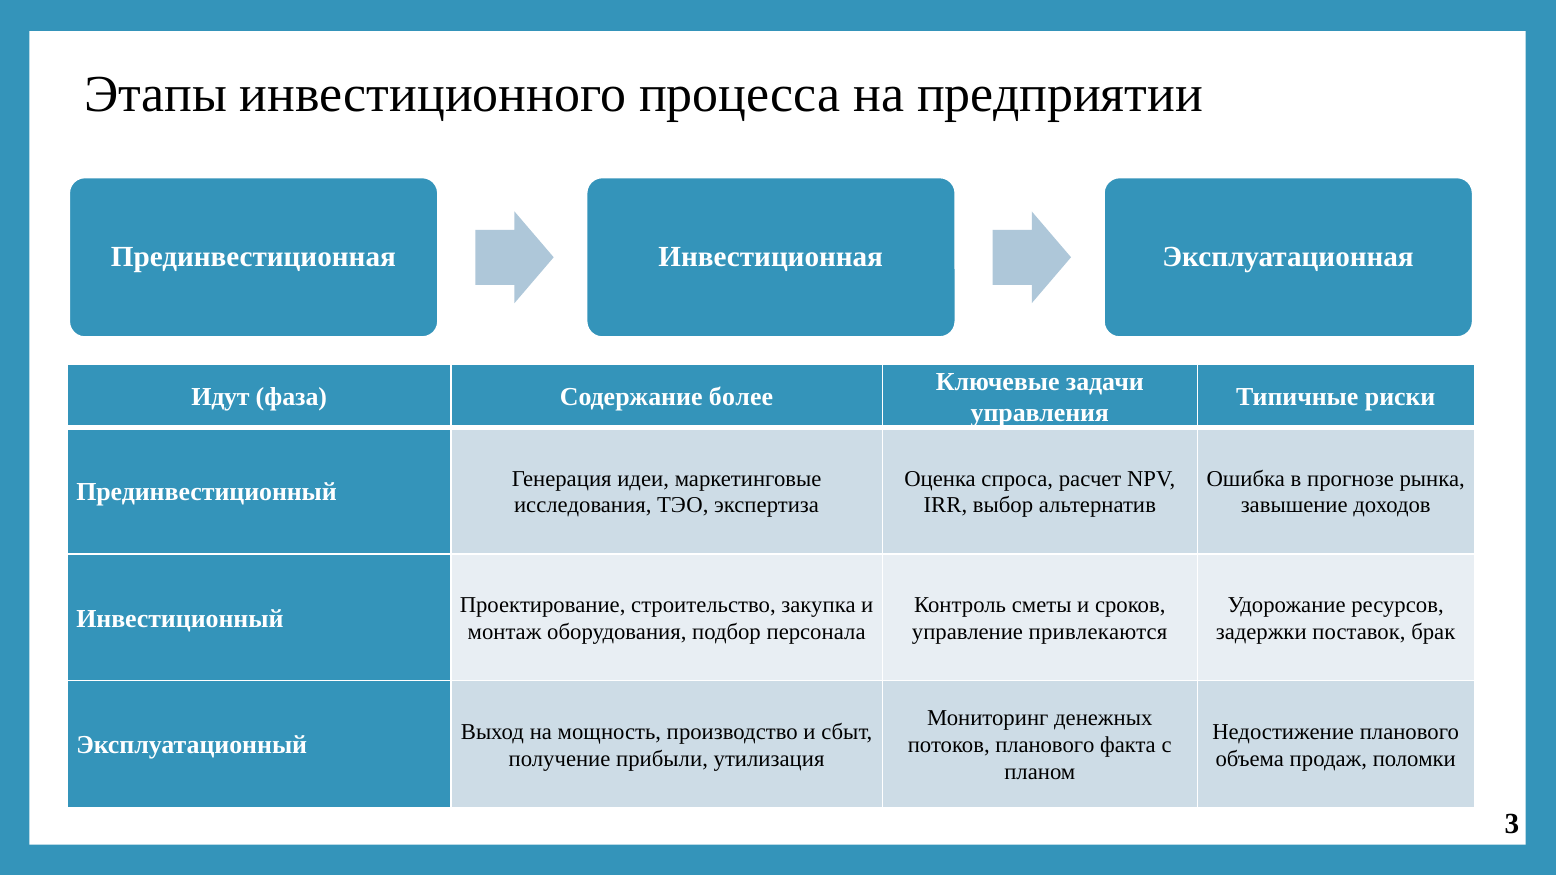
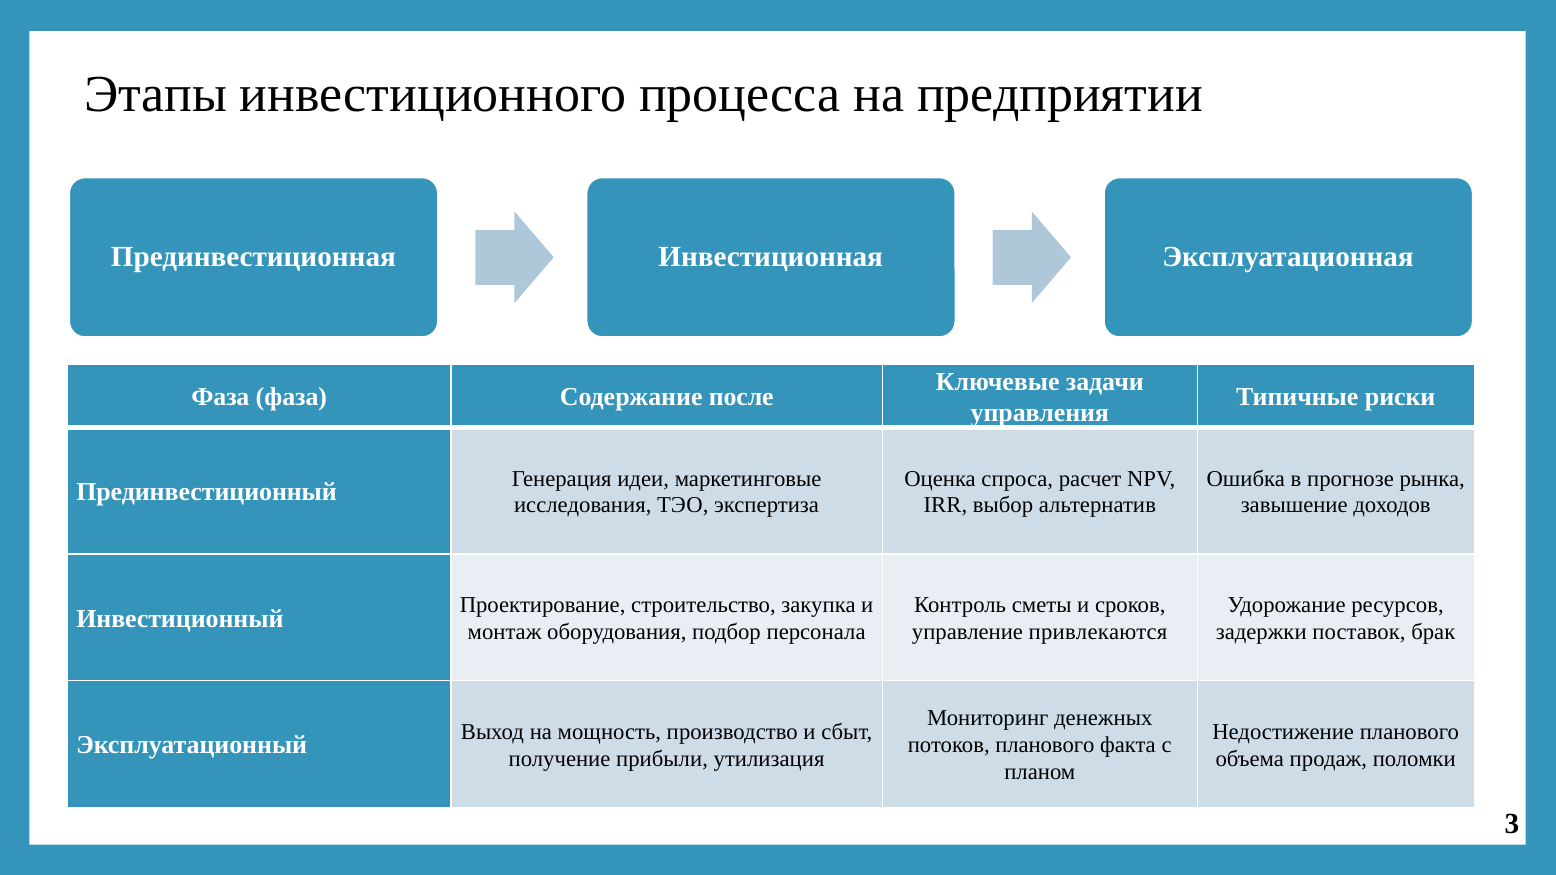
Идут at (220, 397): Идут -> Фаза
более: более -> после
